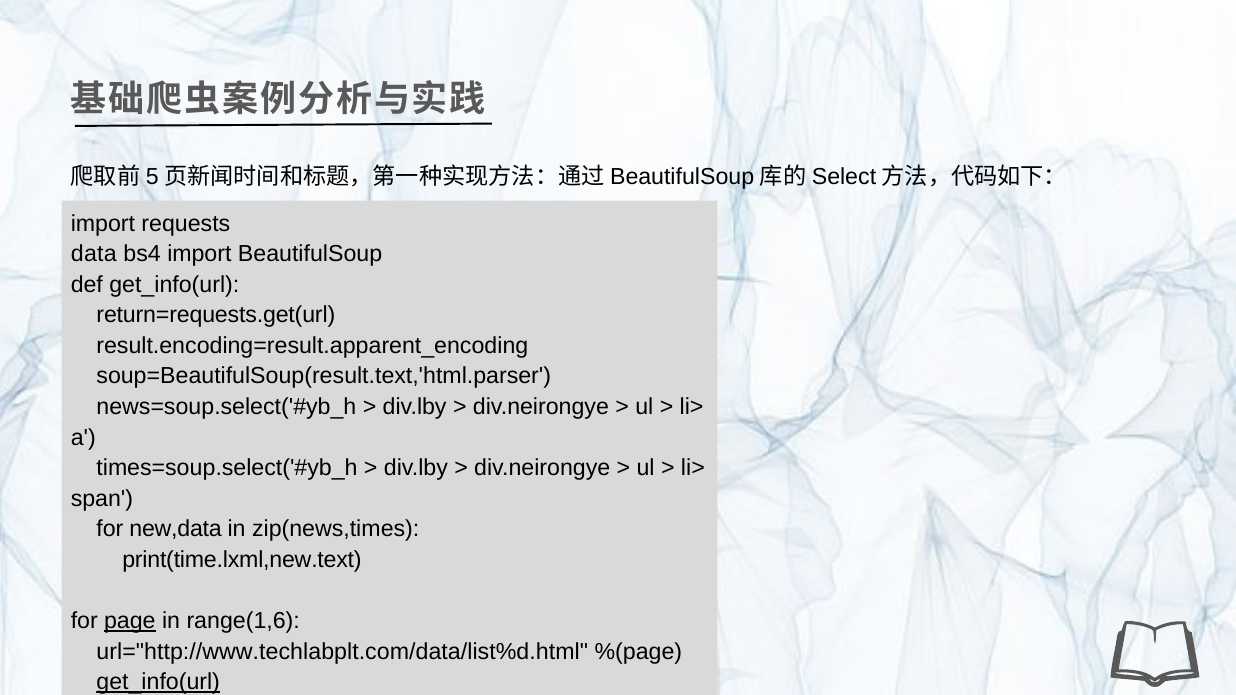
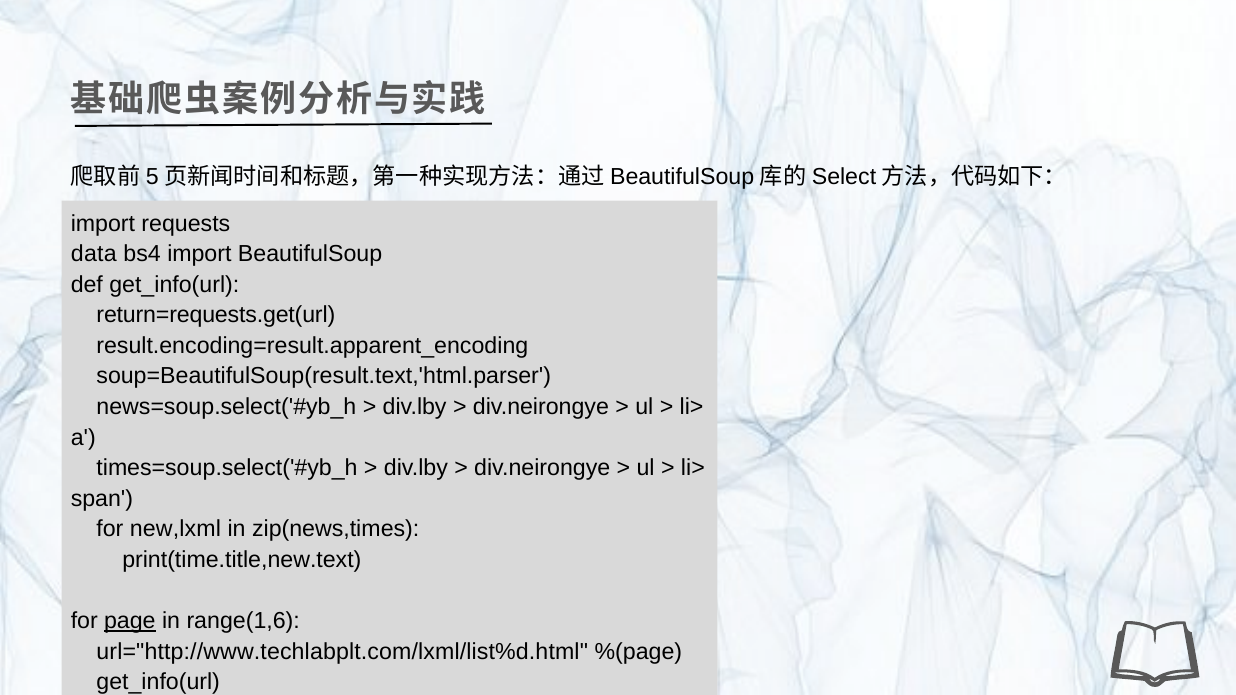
new,data: new,data -> new,lxml
print(time.lxml,new.text: print(time.lxml,new.text -> print(time.title,new.text
url="http://www.techlabplt.com/data/list%d.html: url="http://www.techlabplt.com/data/list%d.html -> url="http://www.techlabplt.com/lxml/list%d.html
get_info(url at (158, 682) underline: present -> none
